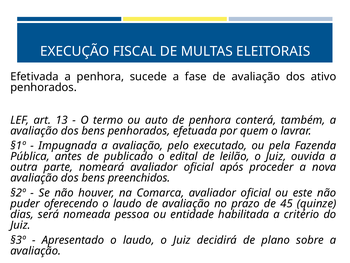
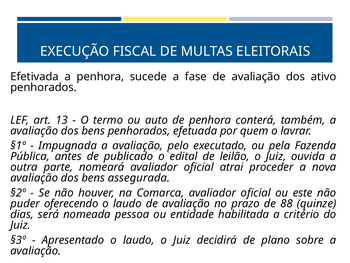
após: após -> atrai
preenchidos: preenchidos -> assegurada
45: 45 -> 88
